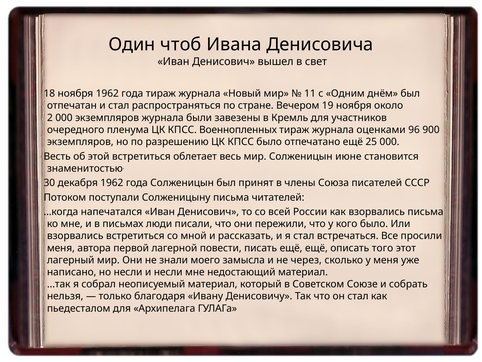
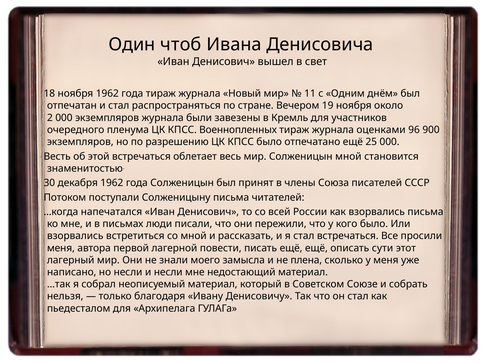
этой встретиться: встретиться -> встречаться
Солженицын июне: июне -> мной
того: того -> сути
через: через -> плена
